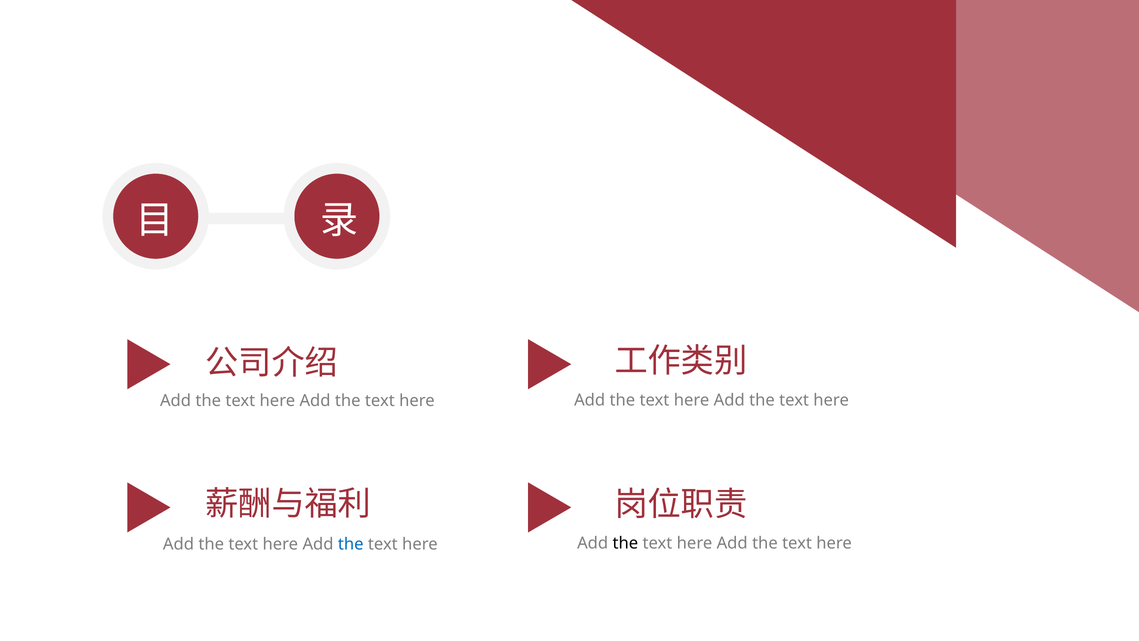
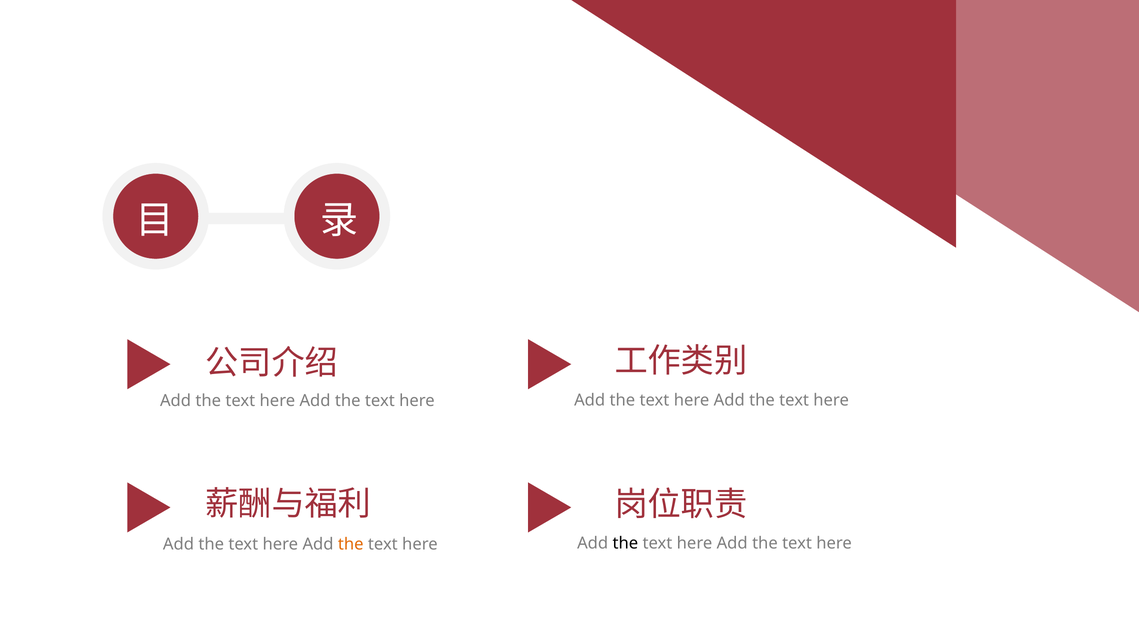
the at (351, 544) colour: blue -> orange
